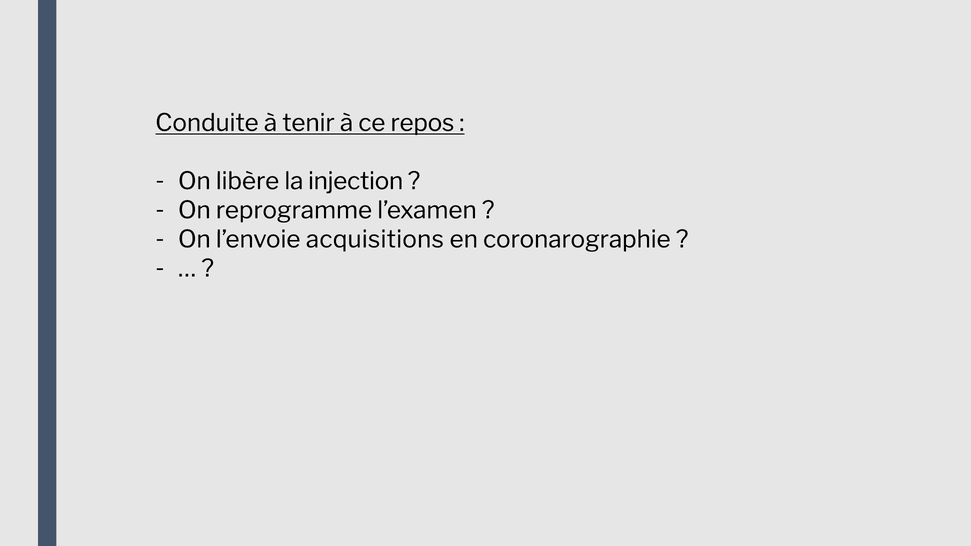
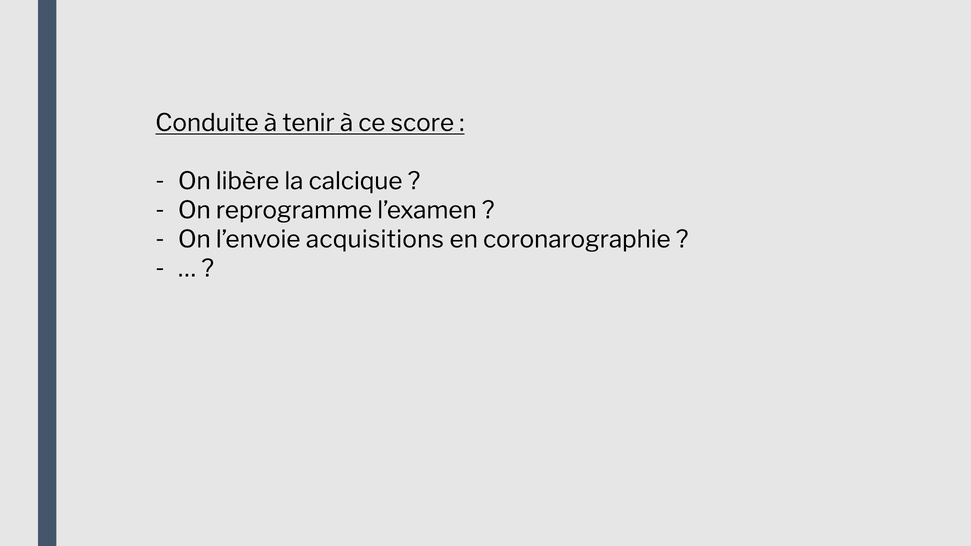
repos: repos -> score
injection: injection -> calcique
